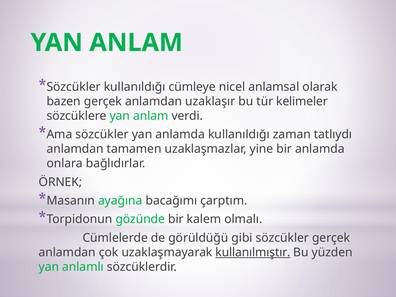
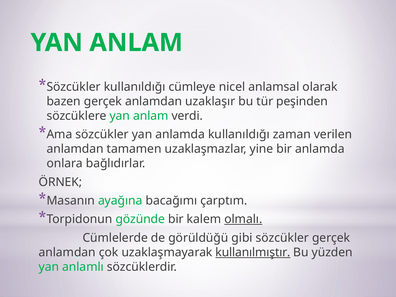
kelimeler: kelimeler -> peşinden
tatlıydı: tatlıydı -> verilen
olmalı underline: none -> present
